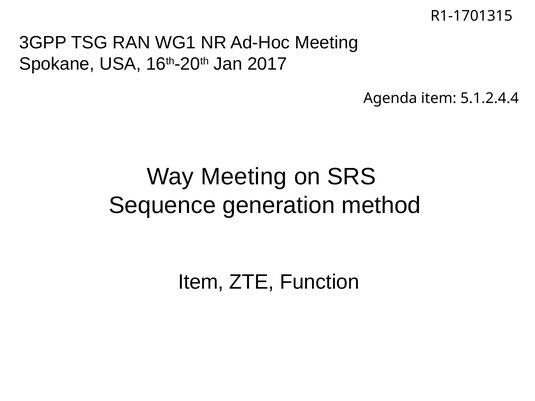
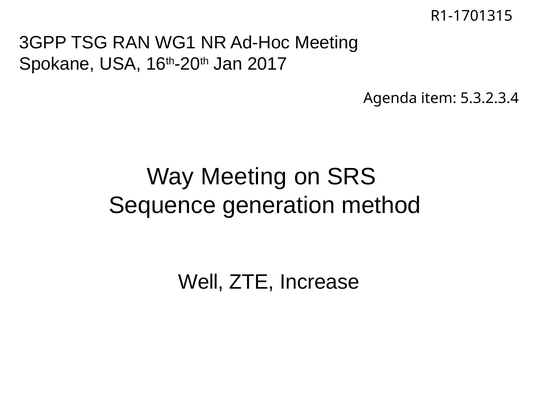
5.1.2.4.4: 5.1.2.4.4 -> 5.3.2.3.4
Item at (201, 282): Item -> Well
Function: Function -> Increase
